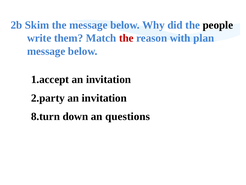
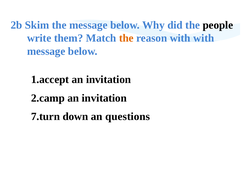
the at (126, 38) colour: red -> orange
with plan: plan -> with
2.party: 2.party -> 2.camp
8.turn: 8.turn -> 7.turn
